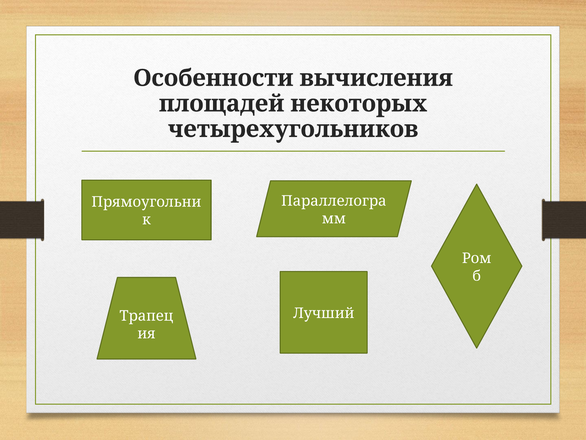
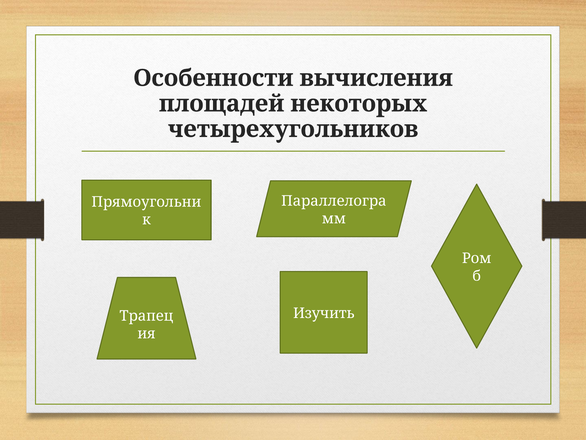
Лучший: Лучший -> Изучить
